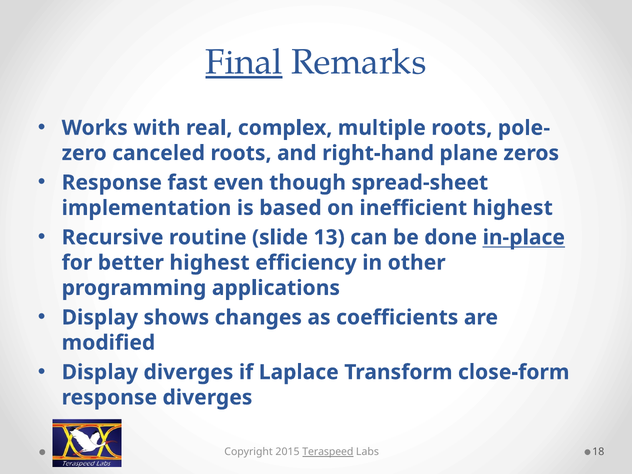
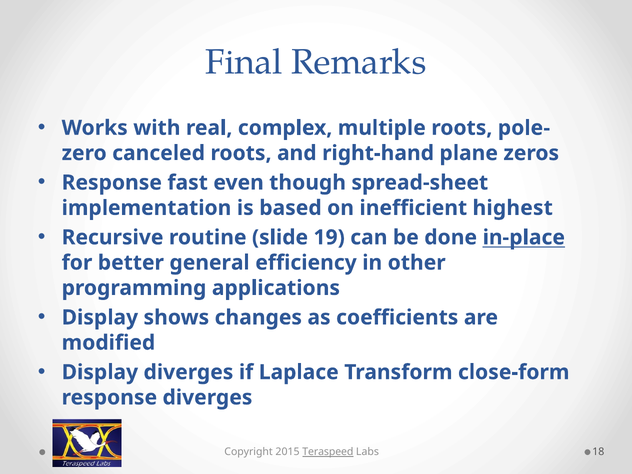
Final underline: present -> none
13: 13 -> 19
better highest: highest -> general
